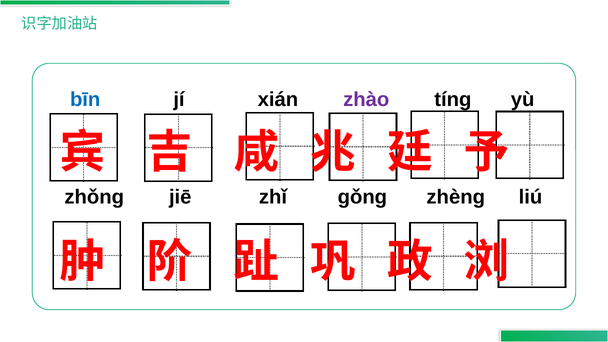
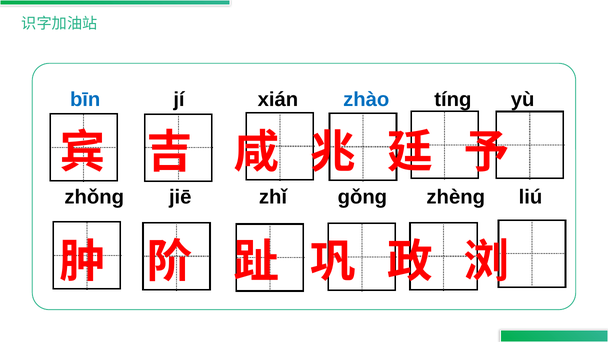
zhào colour: purple -> blue
